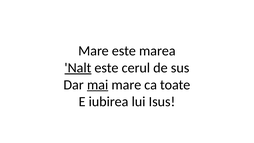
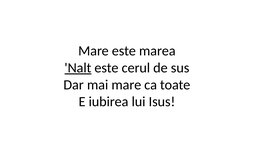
mai underline: present -> none
